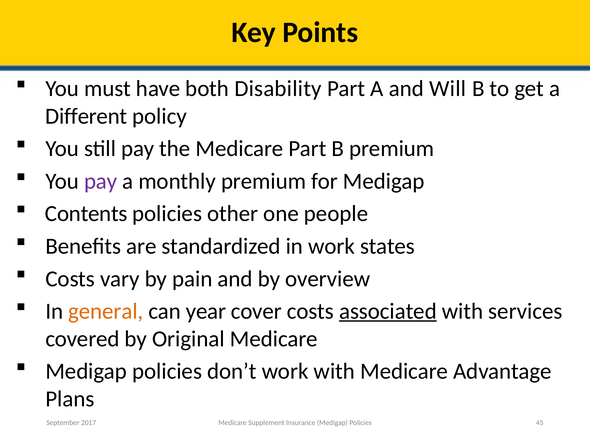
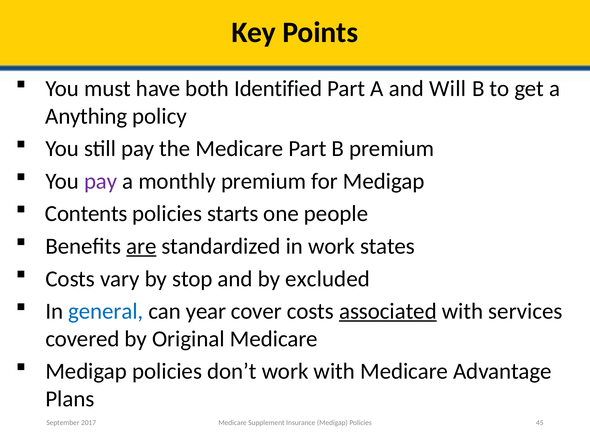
Disability: Disability -> Identified
Different: Different -> Anything
other: other -> starts
are underline: none -> present
pain: pain -> stop
overview: overview -> excluded
general colour: orange -> blue
